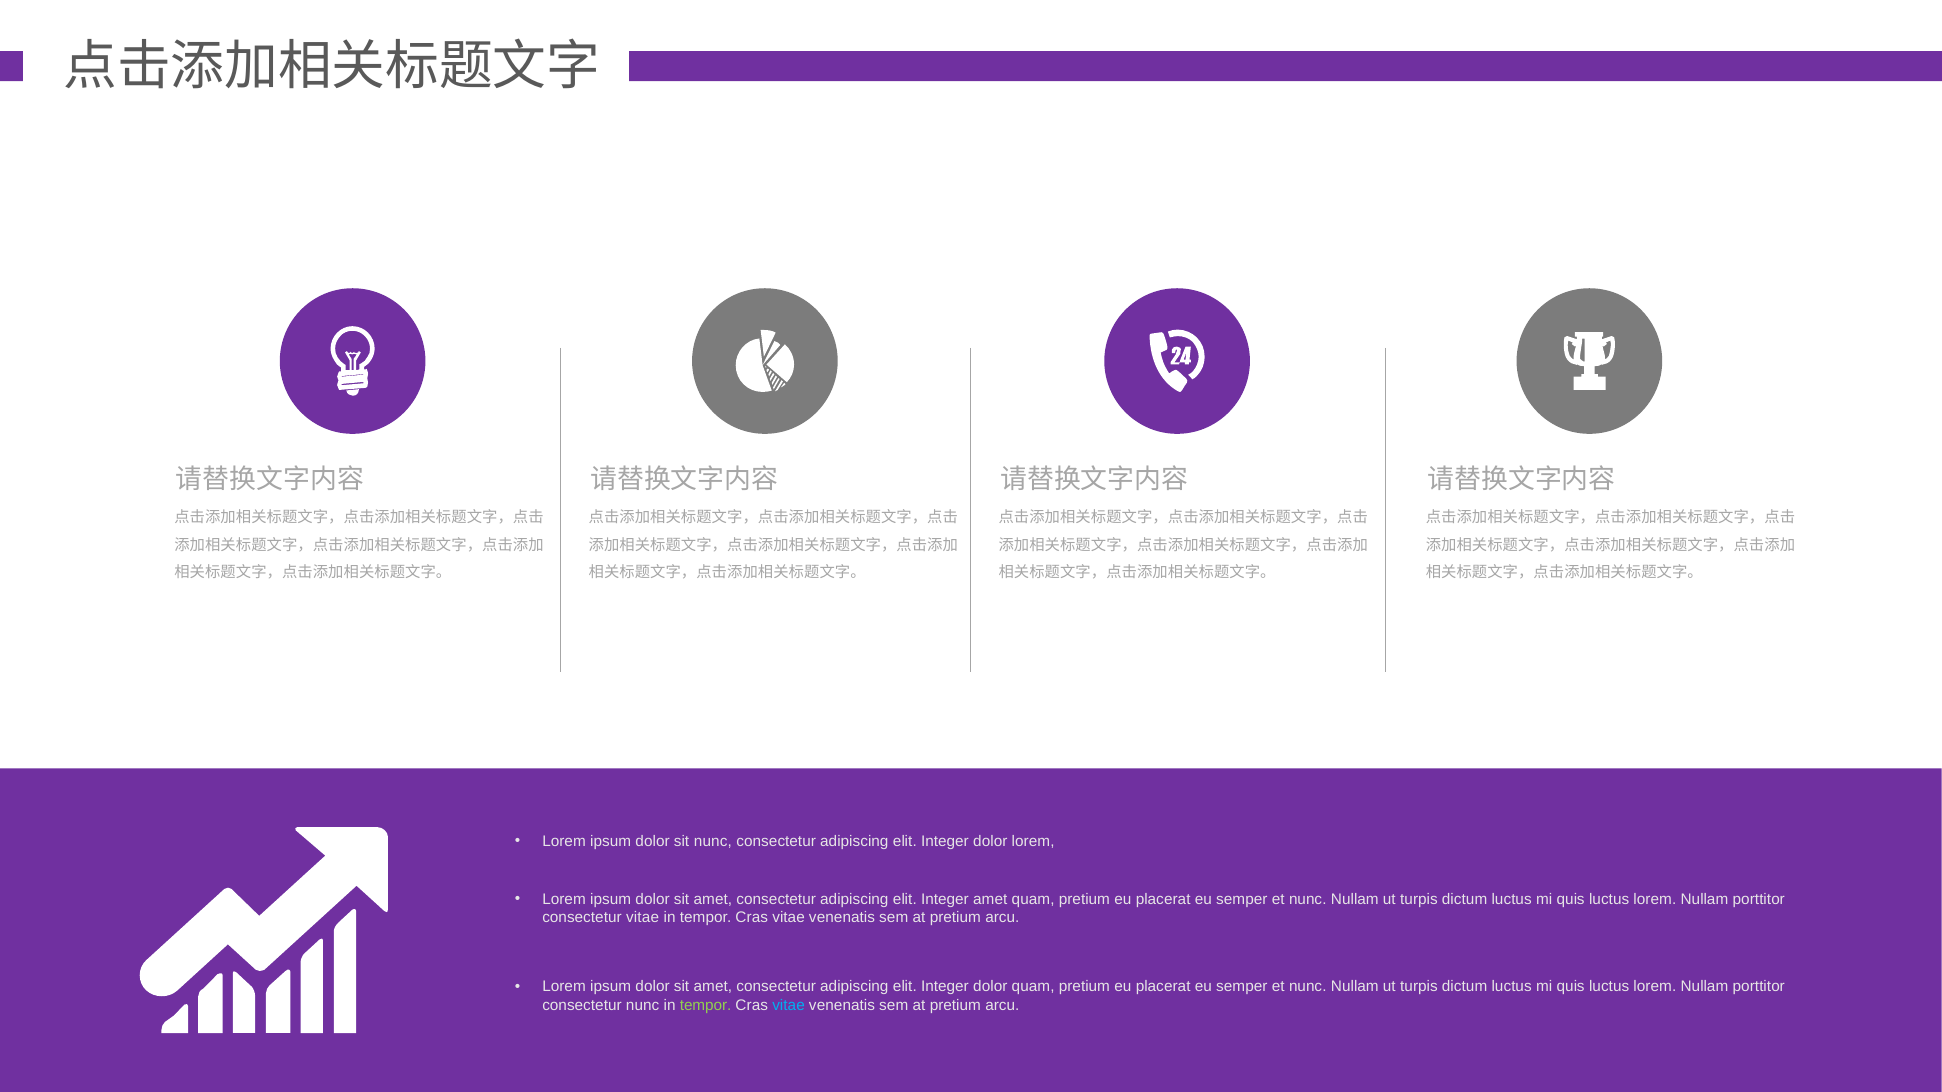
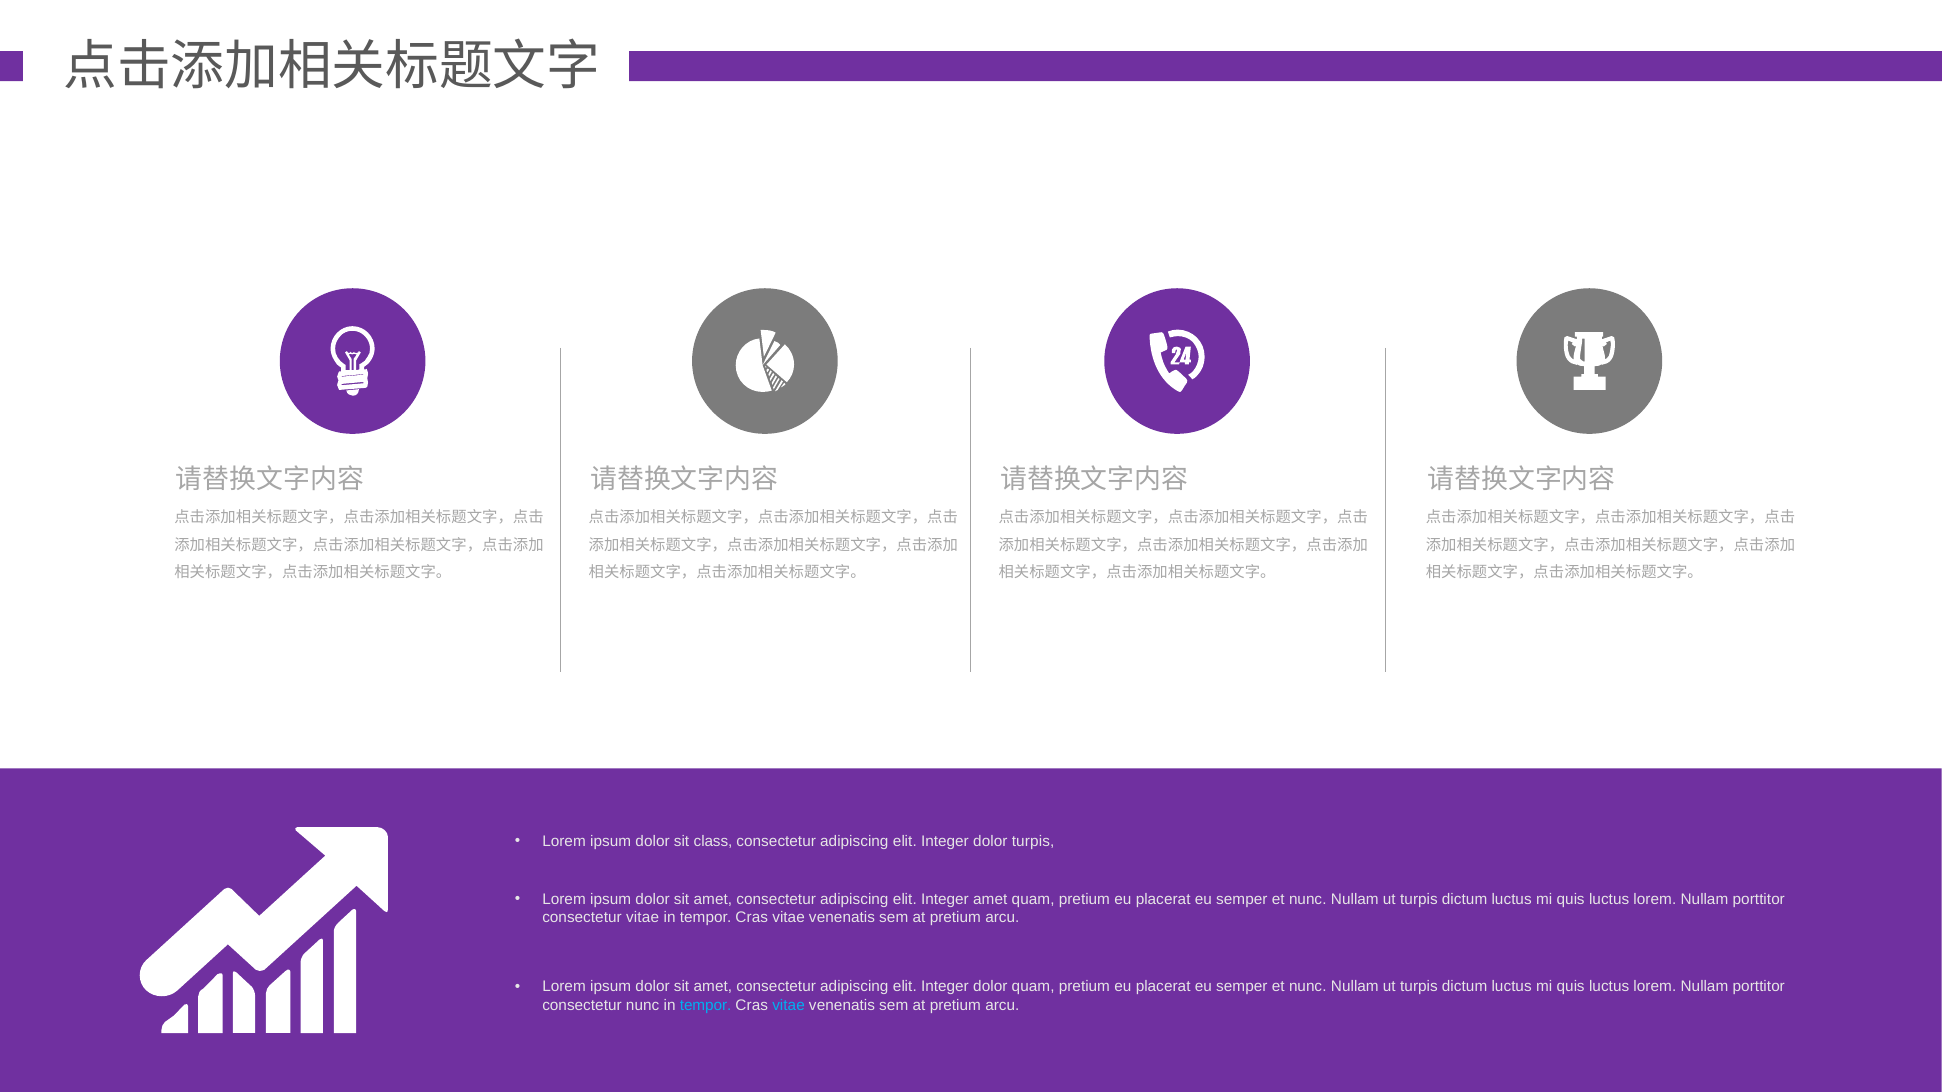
sit nunc: nunc -> class
dolor lorem: lorem -> turpis
tempor at (706, 1005) colour: light green -> light blue
